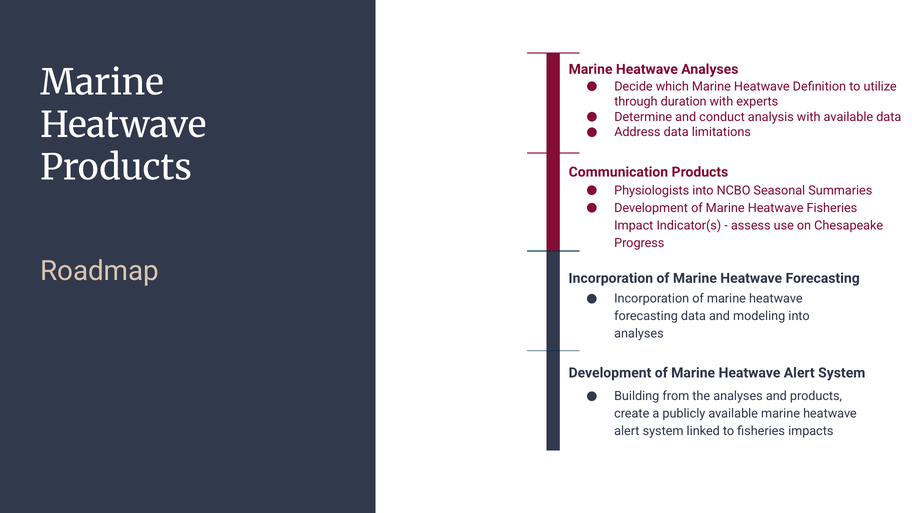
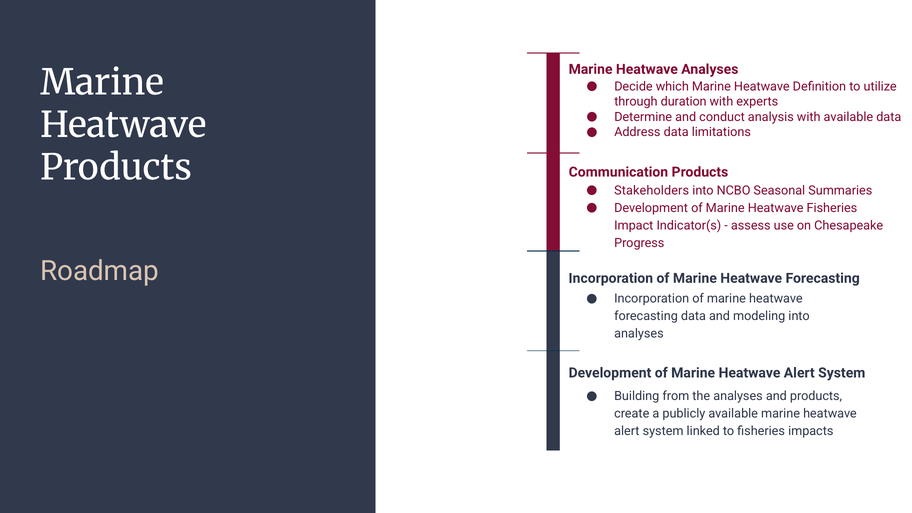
Physiologists: Physiologists -> Stakeholders
